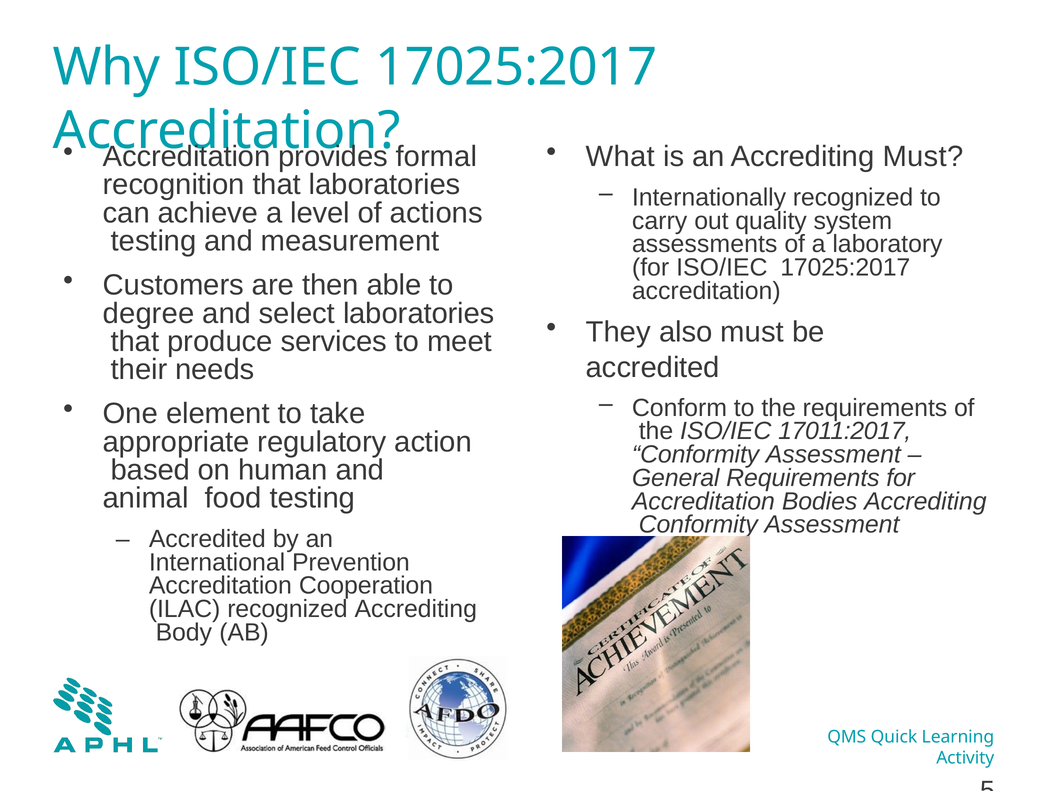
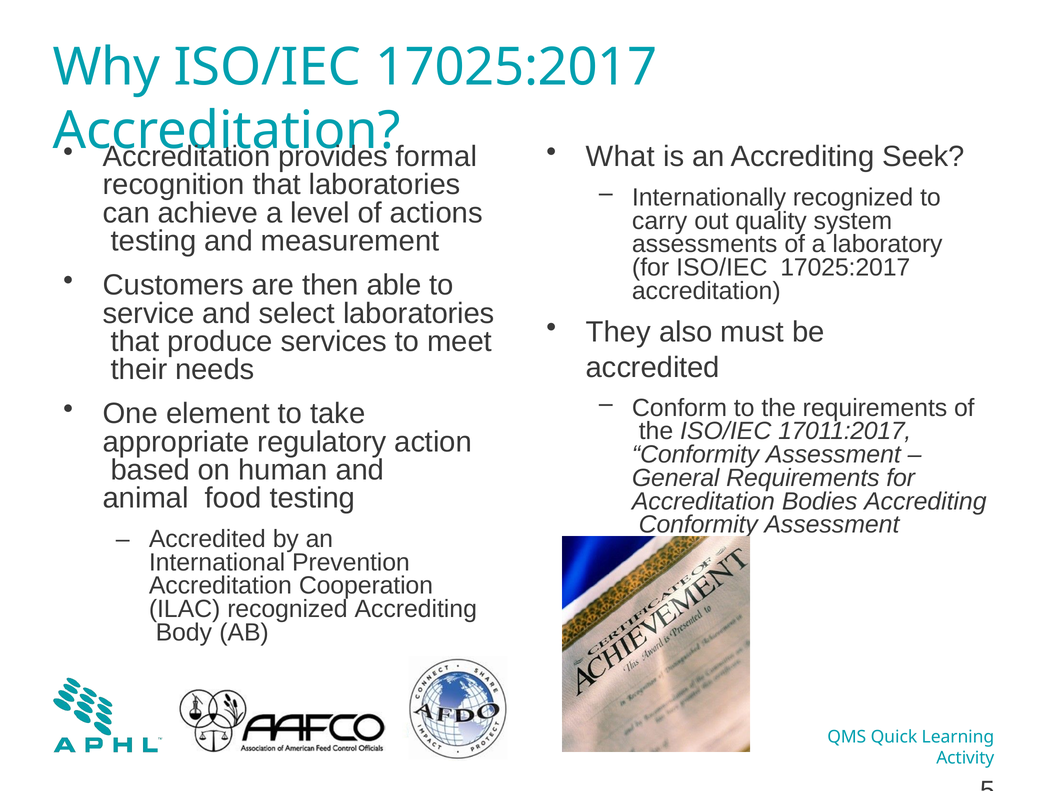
Accrediting Must: Must -> Seek
degree: degree -> service
